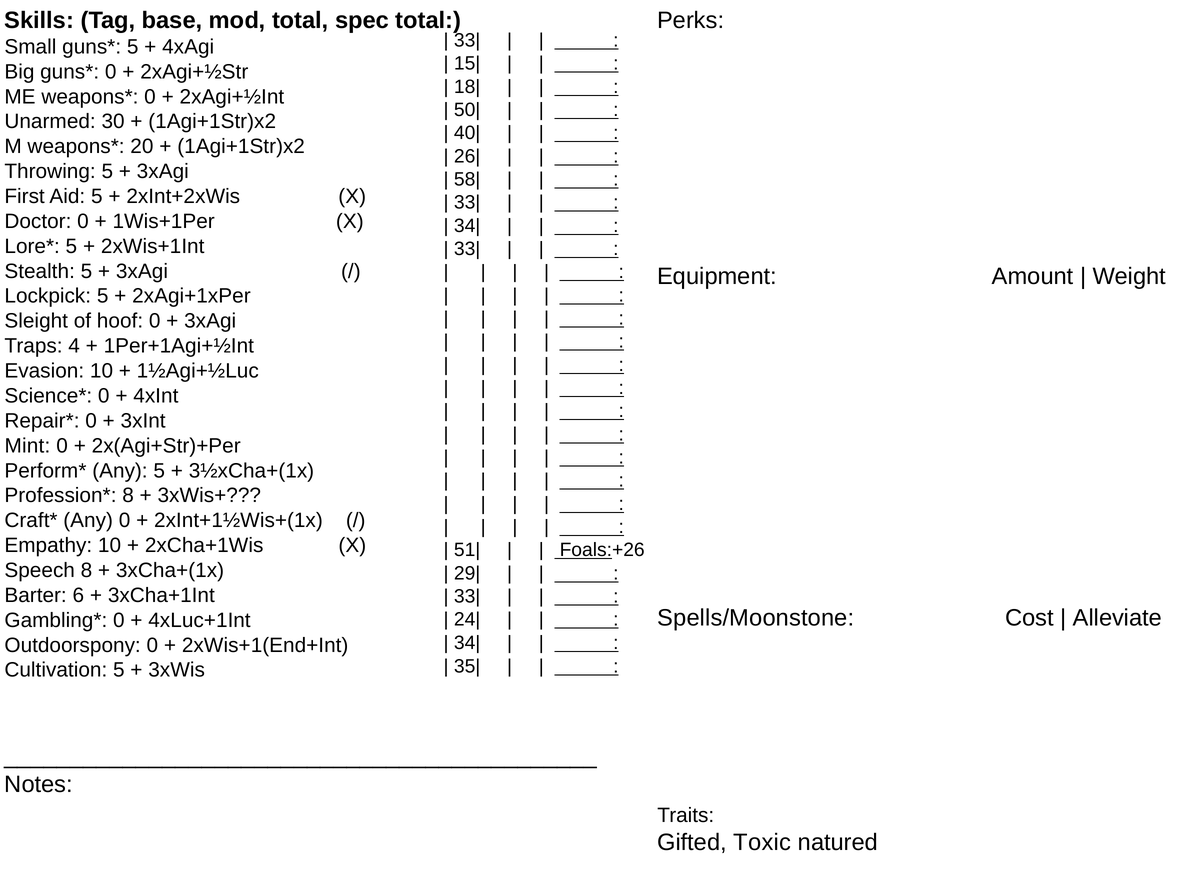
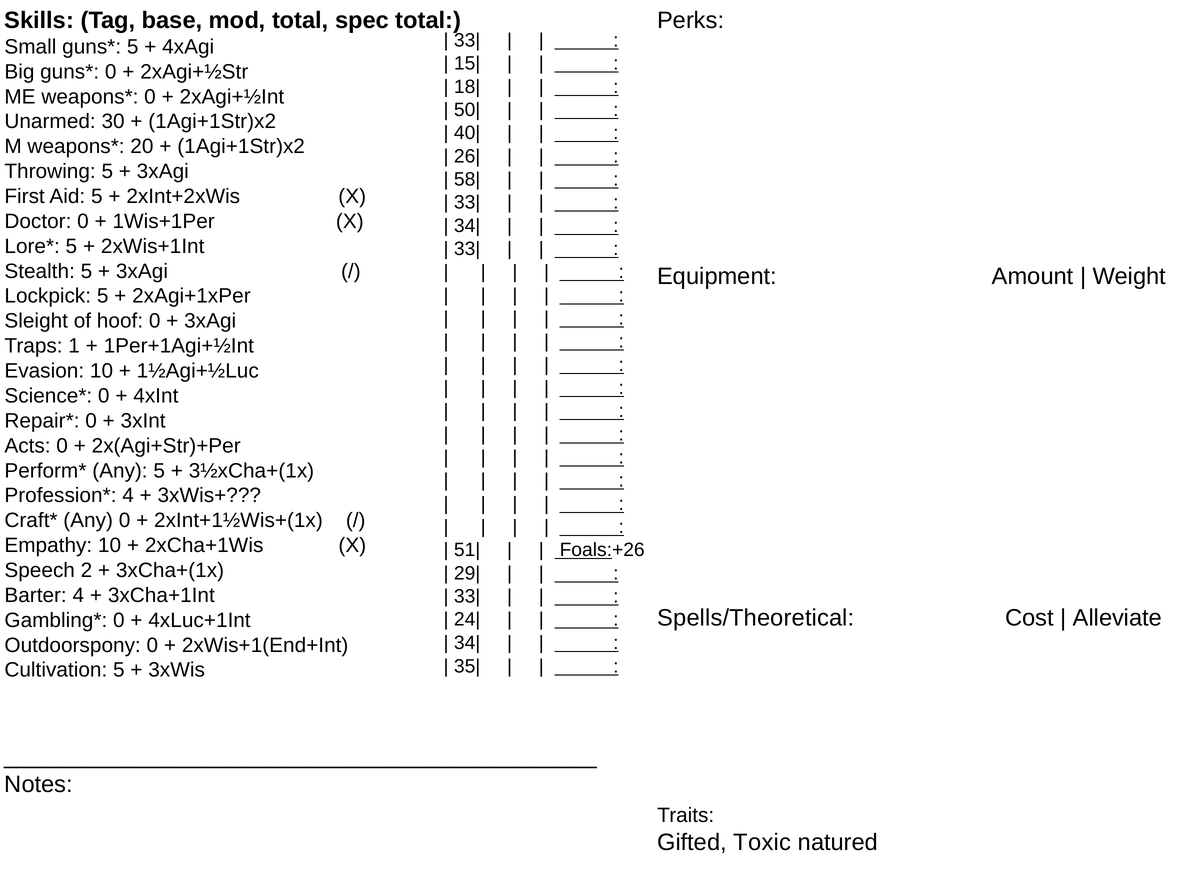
4: 4 -> 1
Mint: Mint -> Acts
8 at (128, 496): 8 -> 4
Speech 8: 8 -> 2
Barter 6: 6 -> 4
Spells/Moonstone: Spells/Moonstone -> Spells/Theoretical
